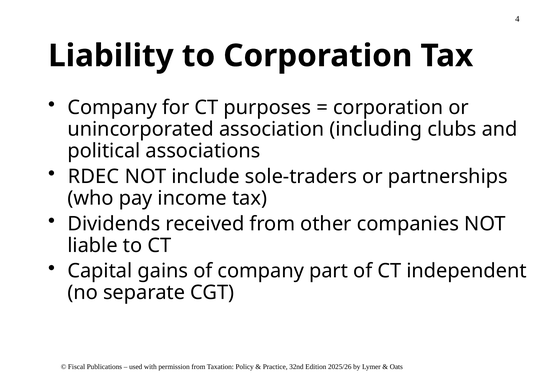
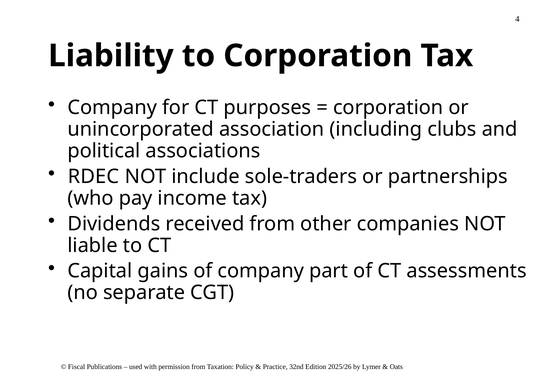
independent: independent -> assessments
